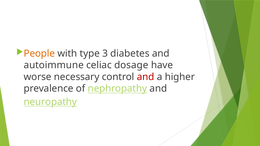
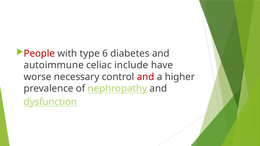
People colour: orange -> red
3: 3 -> 6
dosage: dosage -> include
neuropathy: neuropathy -> dysfunction
